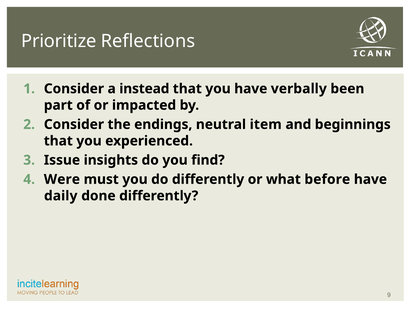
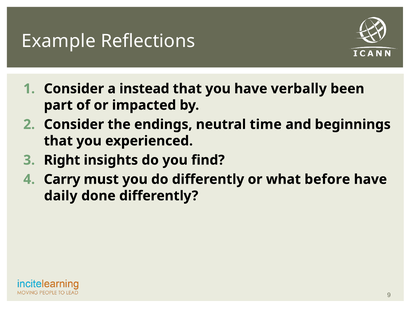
Prioritize: Prioritize -> Example
item: item -> time
Issue: Issue -> Right
Were: Were -> Carry
